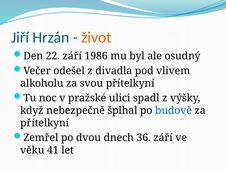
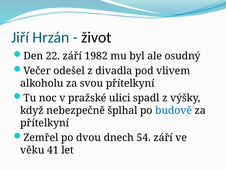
život colour: orange -> black
1986: 1986 -> 1982
36: 36 -> 54
